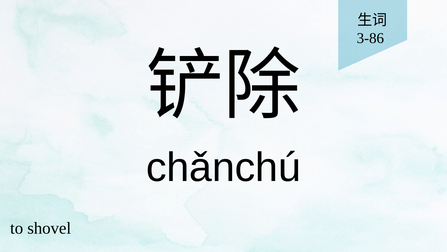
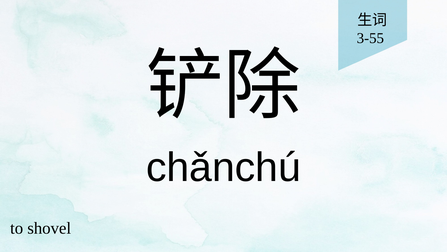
3-86: 3-86 -> 3-55
